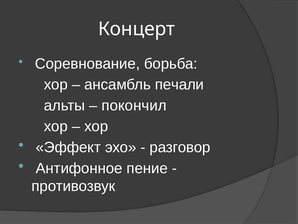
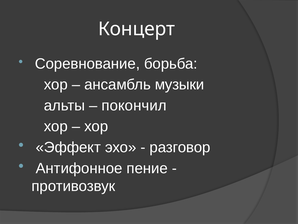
печали: печали -> музыки
